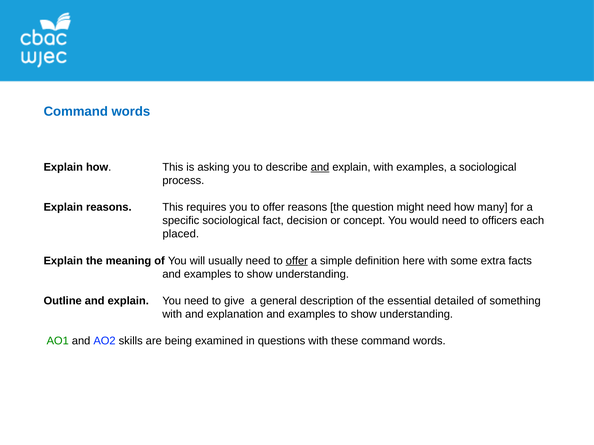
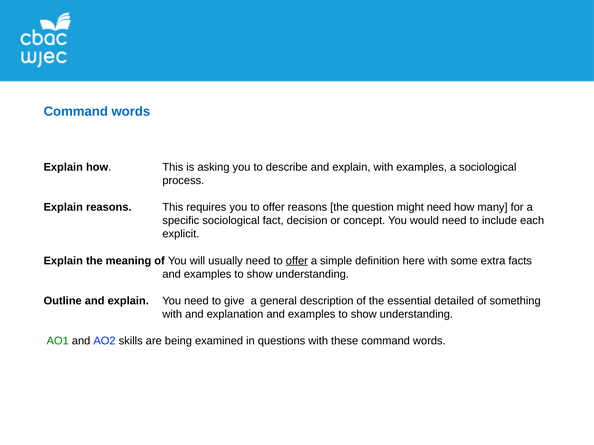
and at (320, 167) underline: present -> none
officers: officers -> include
placed: placed -> explicit
